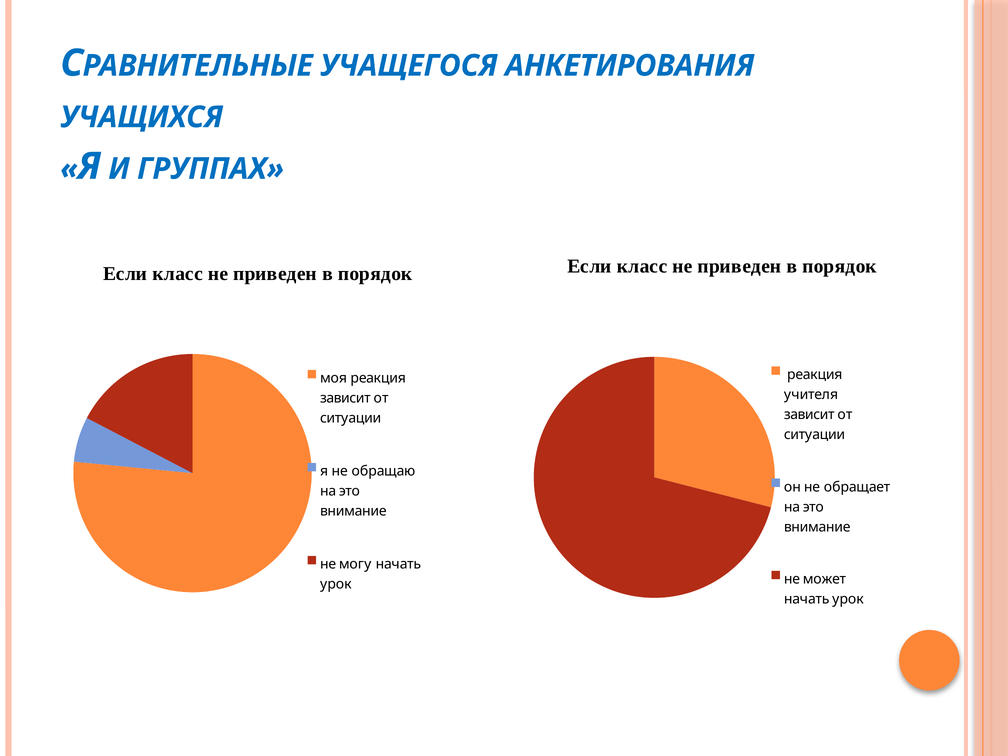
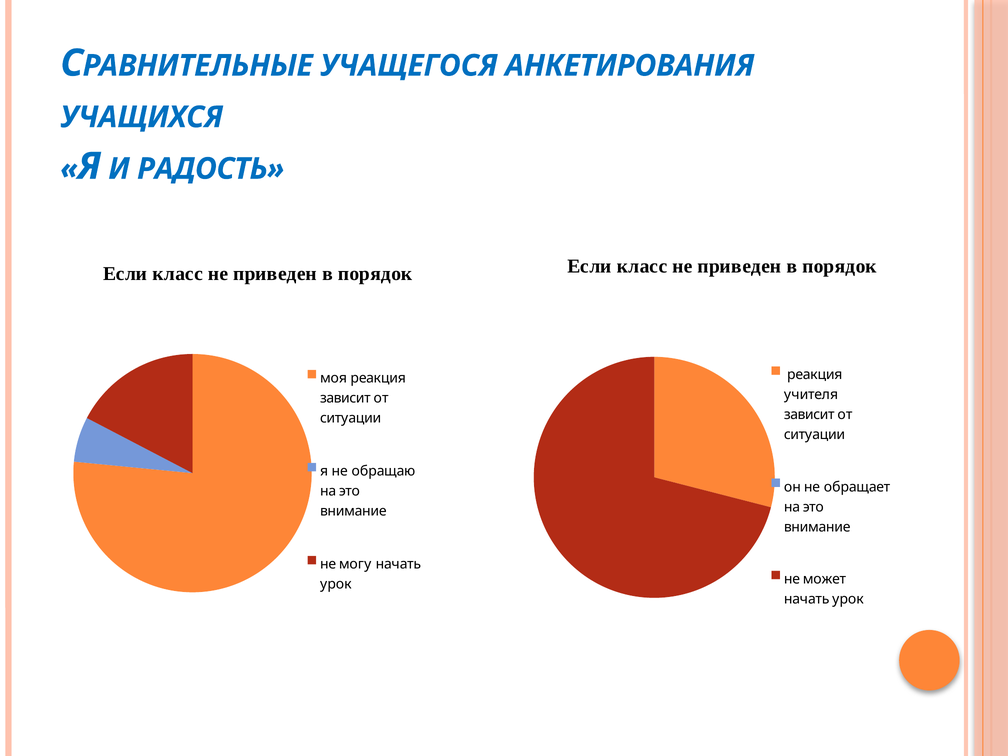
ГРУППАХ: ГРУППАХ -> РАДОСТЬ
